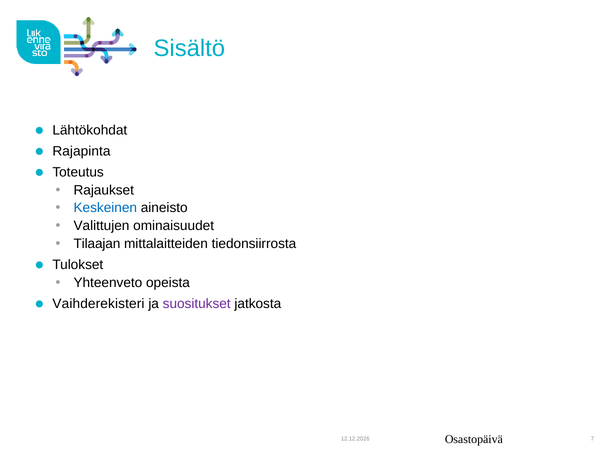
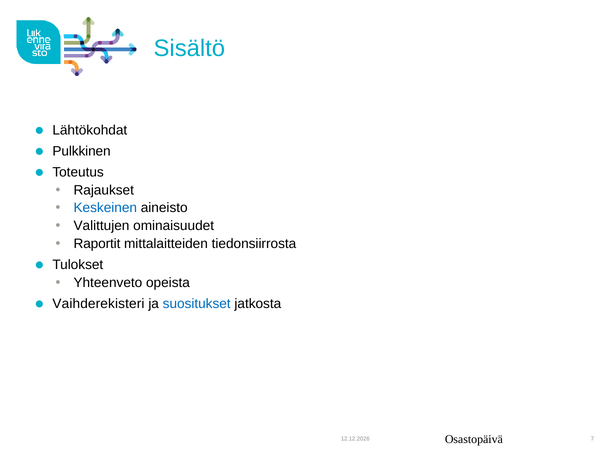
Rajapinta: Rajapinta -> Pulkkinen
Tilaajan: Tilaajan -> Raportit
suositukset colour: purple -> blue
